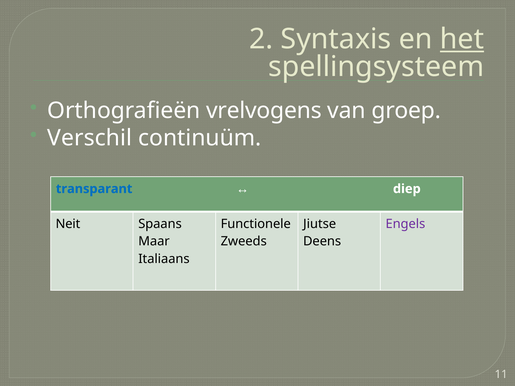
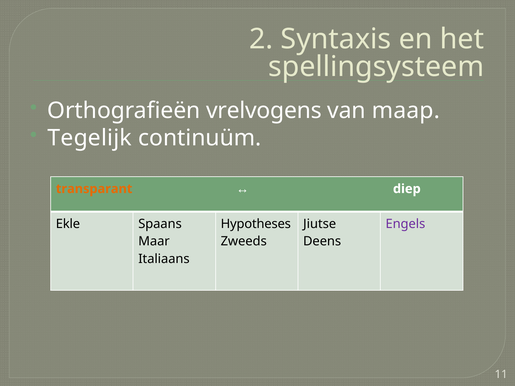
het underline: present -> none
groep: groep -> maap
Verschil: Verschil -> Tegelijk
transparant colour: blue -> orange
Neit: Neit -> Ekle
Functionele: Functionele -> Hypotheses
